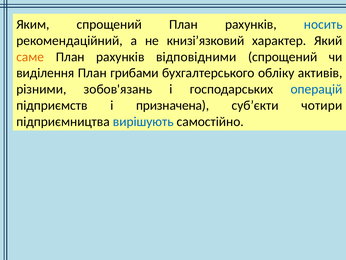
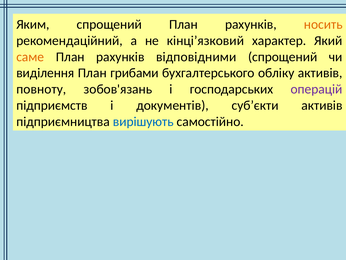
носить colour: blue -> orange
книзі’язковий: книзі’язковий -> кінці’язковий
різними: різними -> повноту
операцій colour: blue -> purple
призначена: призначена -> документів
суб’єкти чотири: чотири -> активів
